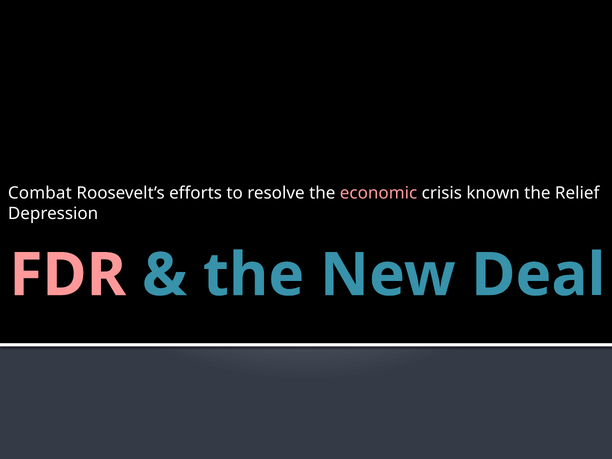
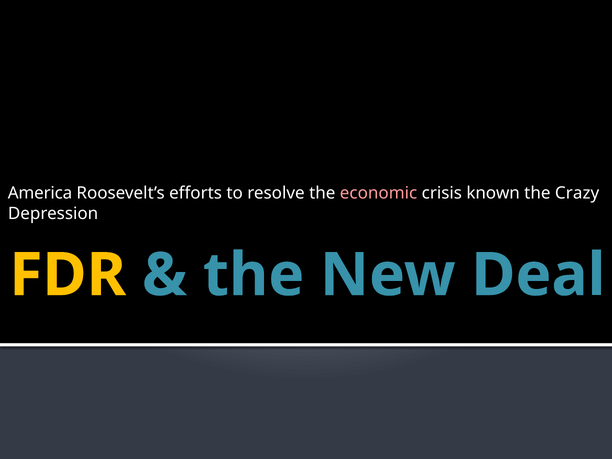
Combat: Combat -> America
Relief: Relief -> Crazy
FDR colour: pink -> yellow
